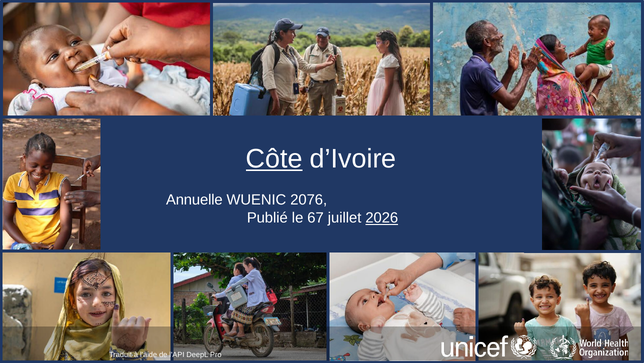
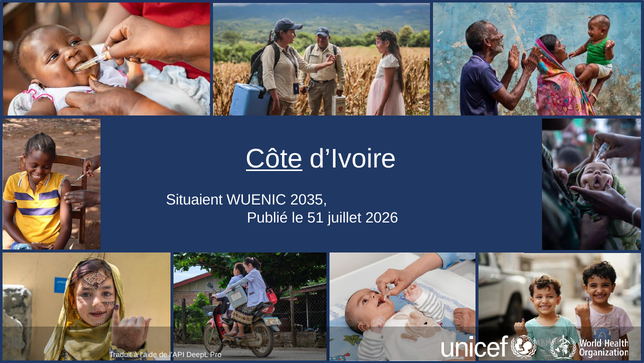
Annuelle: Annuelle -> Situaient
2076: 2076 -> 2035
67: 67 -> 51
2026 underline: present -> none
